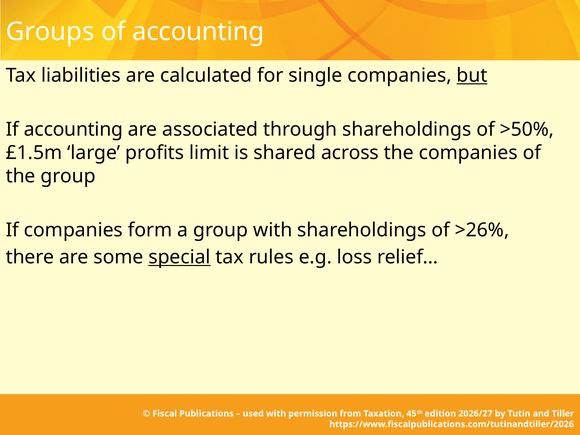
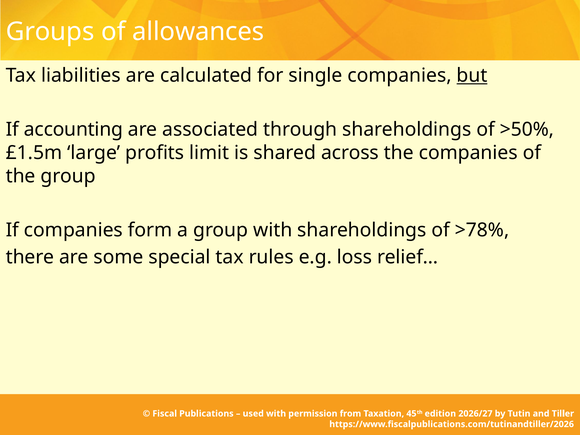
of accounting: accounting -> allowances
>26%: >26% -> >78%
special underline: present -> none
